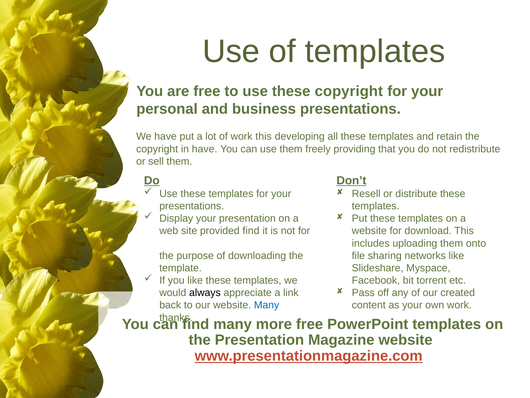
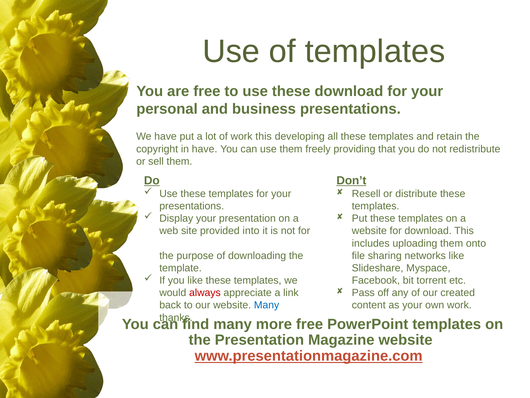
these copyright: copyright -> download
provided find: find -> into
always colour: black -> red
